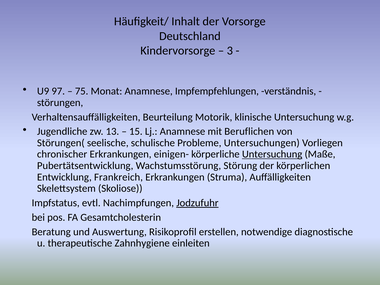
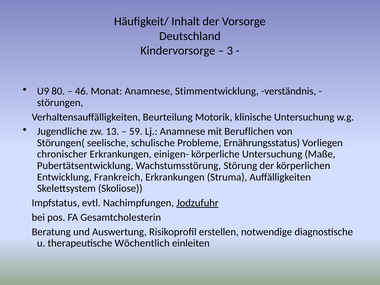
97: 97 -> 80
75: 75 -> 46
Impfempfehlungen: Impfempfehlungen -> Stimmentwicklung
15: 15 -> 59
Untersuchungen: Untersuchungen -> Ernährungsstatus
Untersuchung at (272, 154) underline: present -> none
Zahnhygiene: Zahnhygiene -> Wöchentlich
